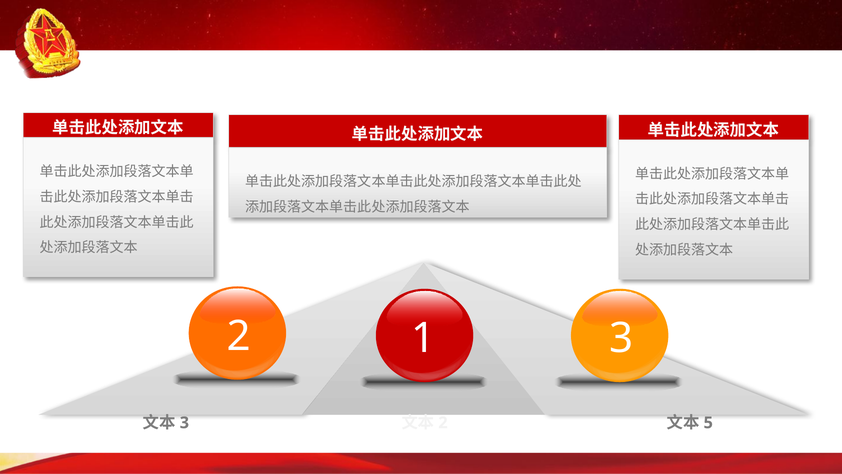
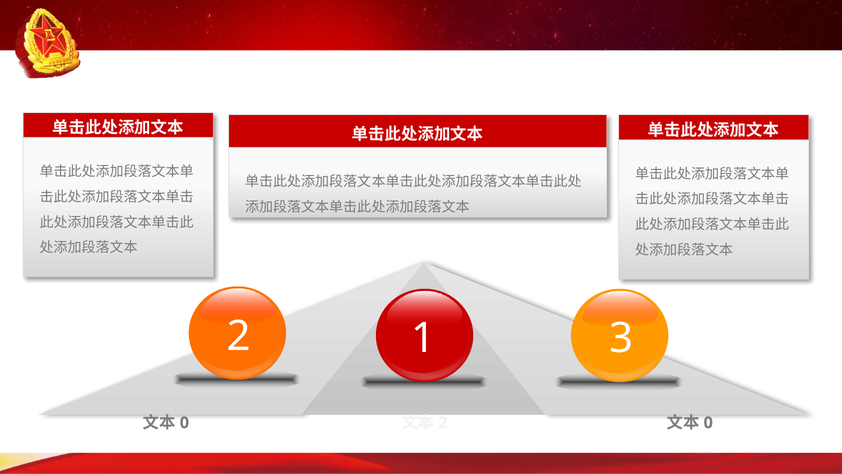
3 at (184, 422): 3 -> 0
5 at (708, 422): 5 -> 0
